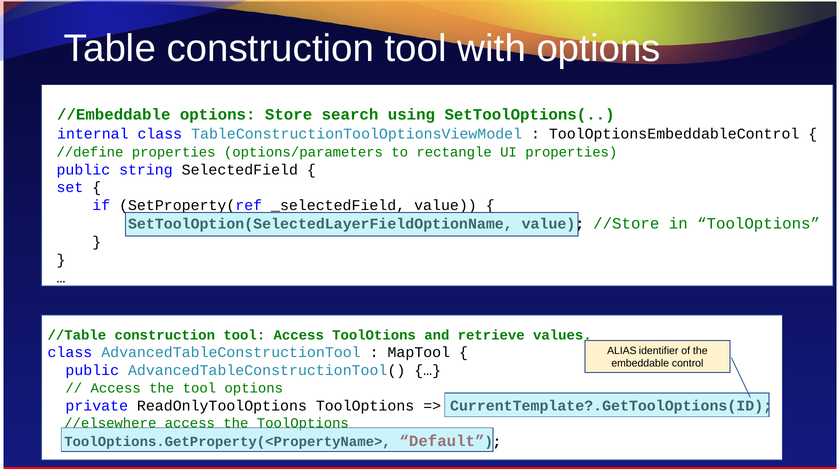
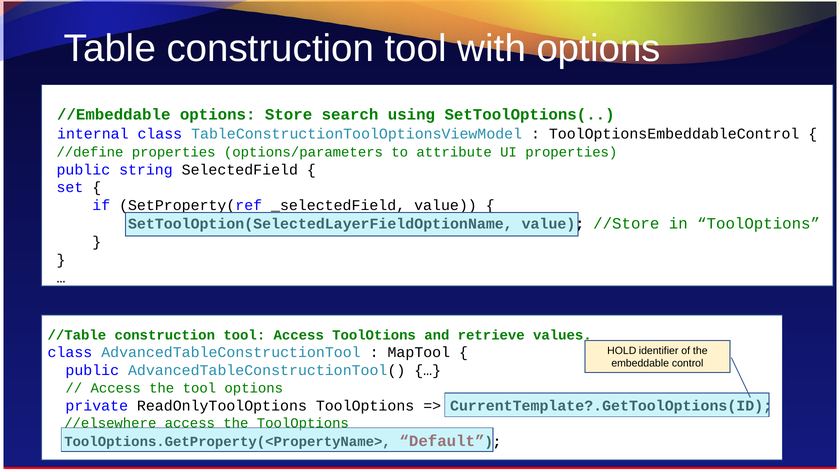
rectangle: rectangle -> attribute
ALIAS: ALIAS -> HOLD
